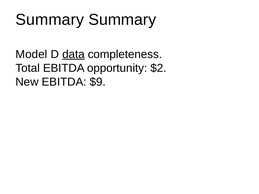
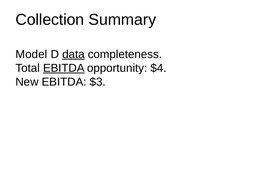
Summary at (50, 20): Summary -> Collection
EBITDA at (64, 68) underline: none -> present
$2: $2 -> $4
$9: $9 -> $3
